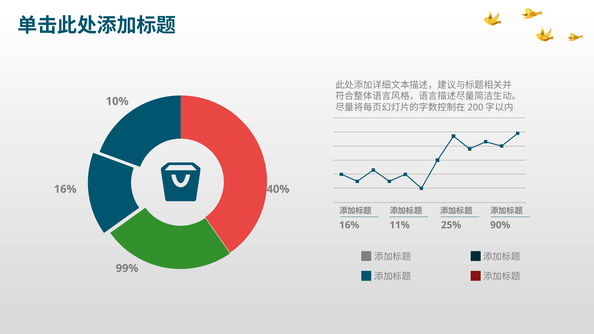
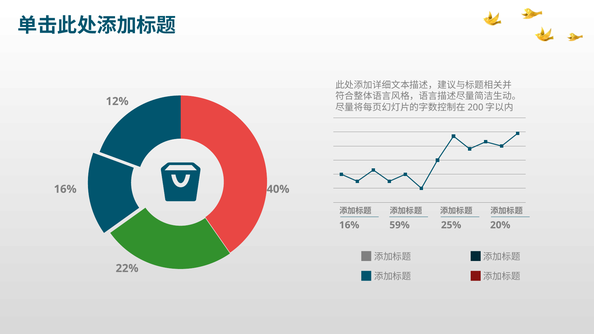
10%: 10% -> 12%
11%: 11% -> 59%
90%: 90% -> 20%
99%: 99% -> 22%
